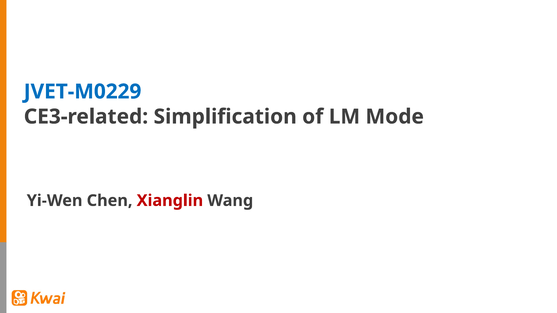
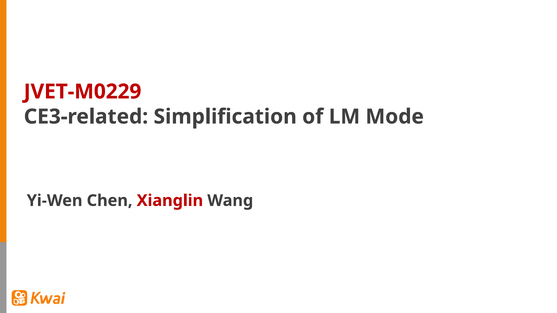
JVET-M0229 colour: blue -> red
